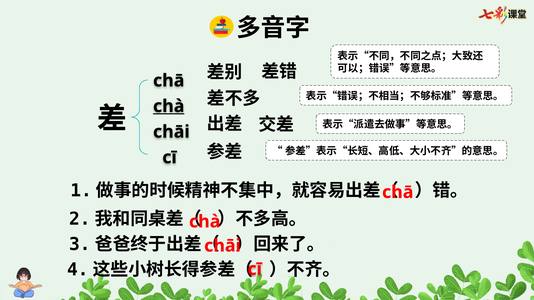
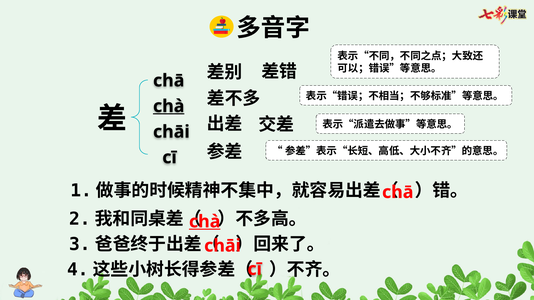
chà at (205, 222) underline: none -> present
